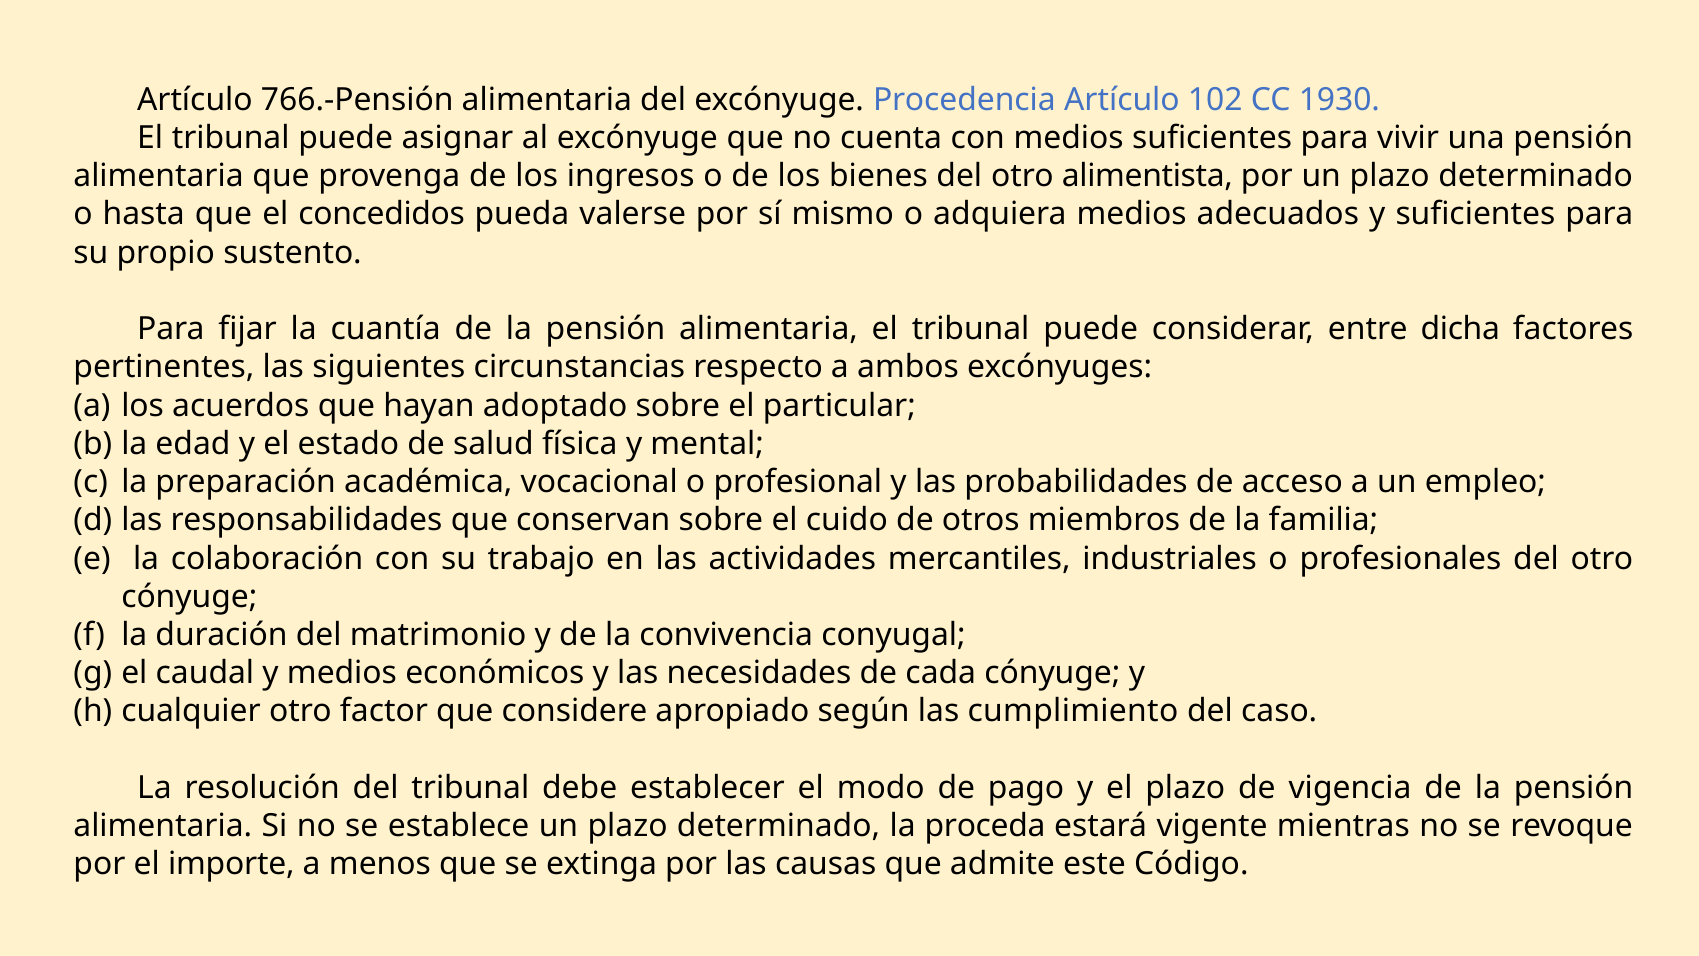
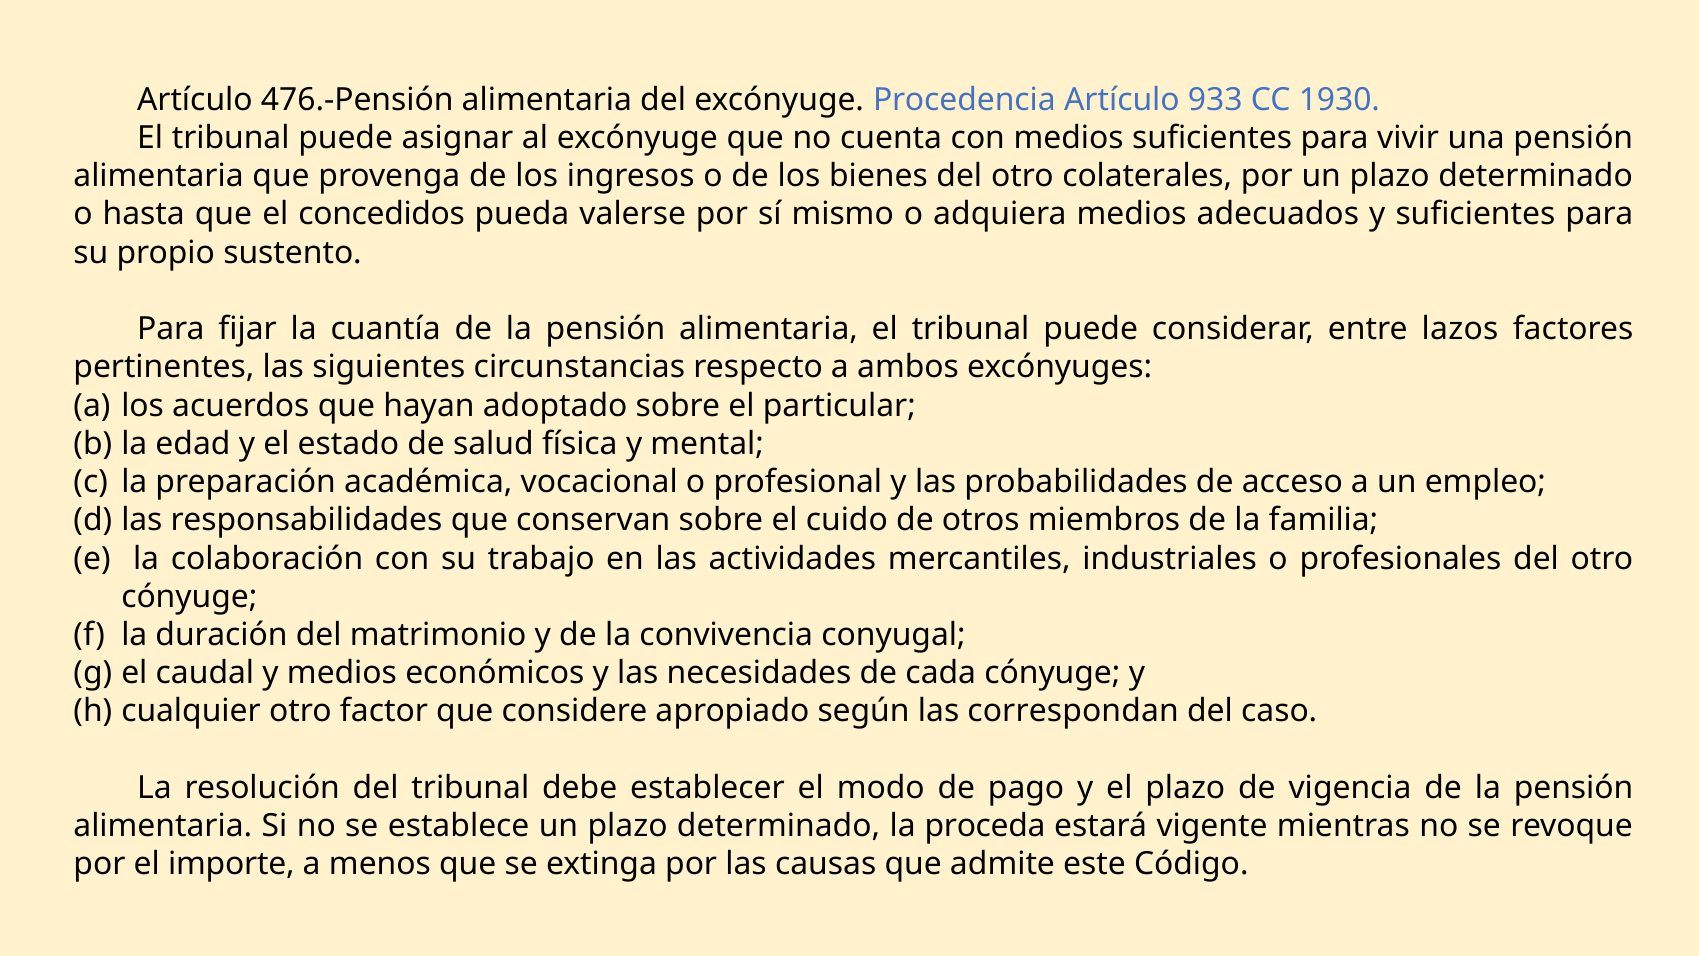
766.-Pensión: 766.-Pensión -> 476.-Pensión
102: 102 -> 933
alimentista: alimentista -> colaterales
dicha: dicha -> lazos
cumplimiento: cumplimiento -> correspondan
